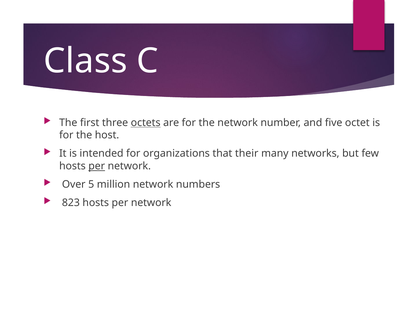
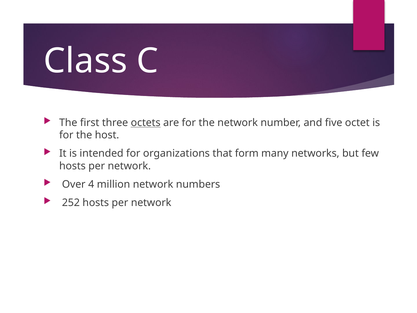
their: their -> form
per at (97, 166) underline: present -> none
5: 5 -> 4
823: 823 -> 252
